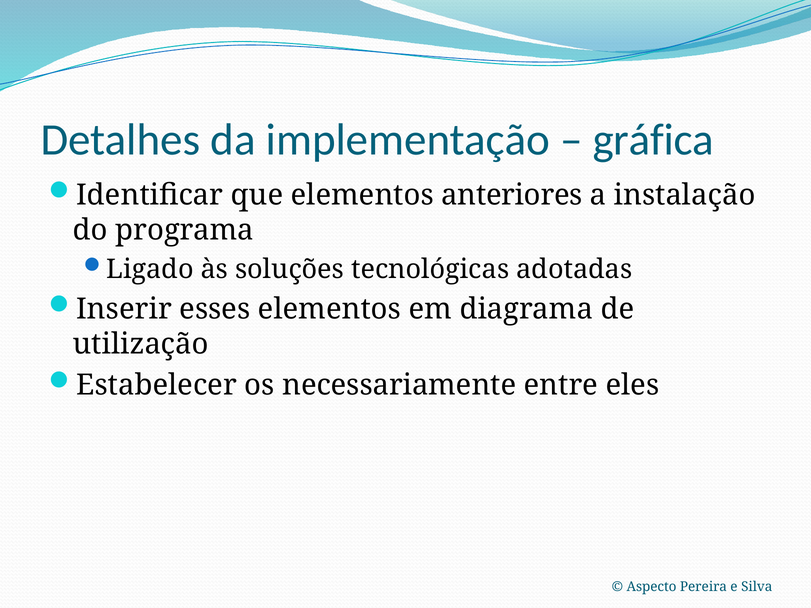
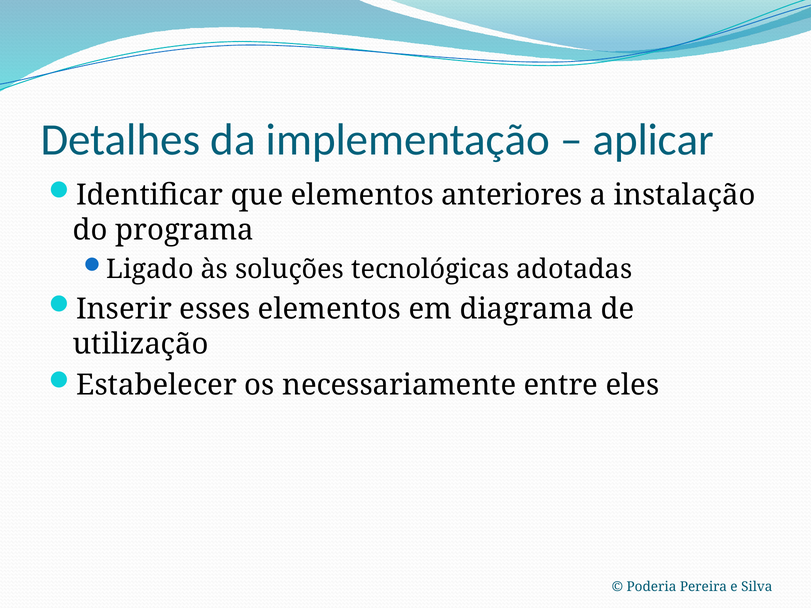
gráfica: gráfica -> aplicar
Aspecto: Aspecto -> Poderia
